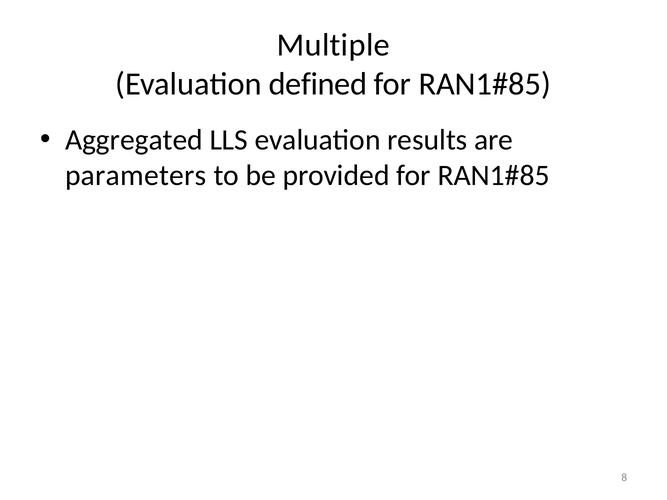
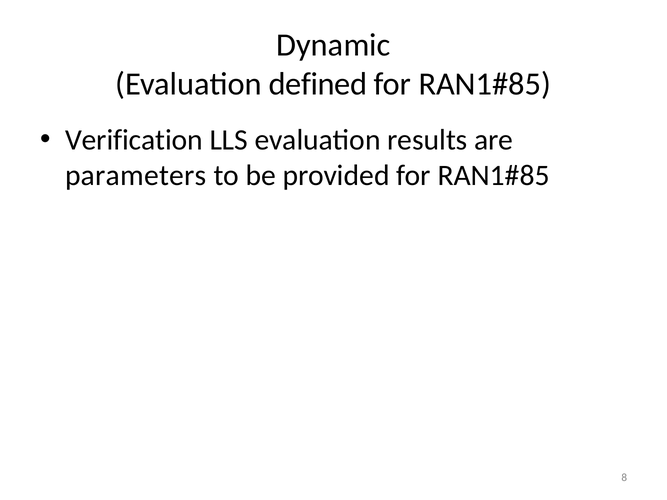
Multiple: Multiple -> Dynamic
Aggregated: Aggregated -> Verification
